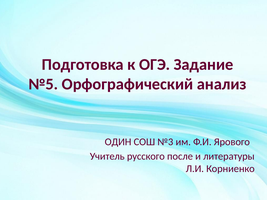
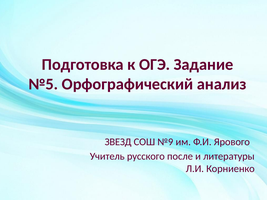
ОДИН: ОДИН -> ЗВЕЗД
№3: №3 -> №9
